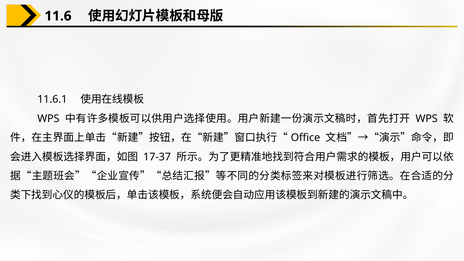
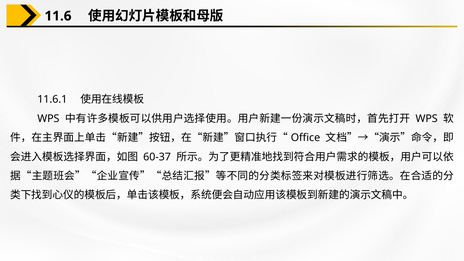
17-37: 17-37 -> 60-37
